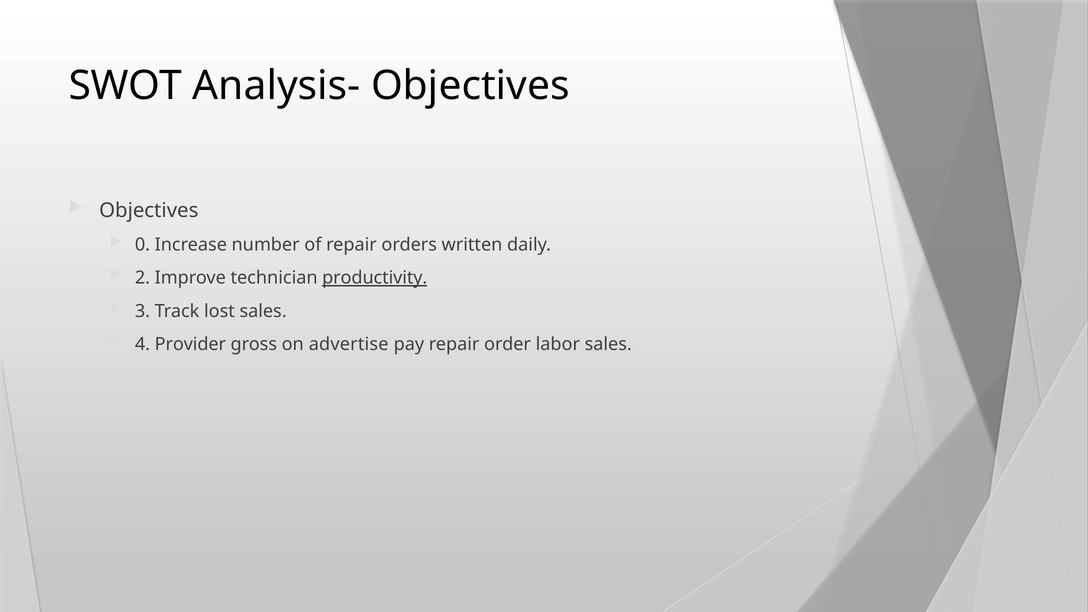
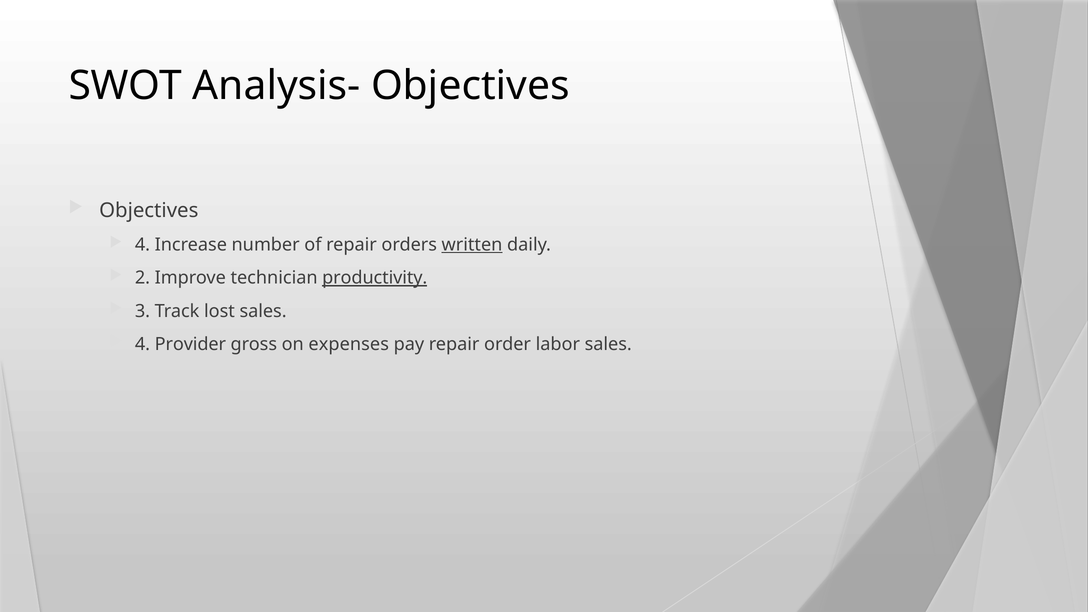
0 at (142, 245): 0 -> 4
written underline: none -> present
advertise: advertise -> expenses
